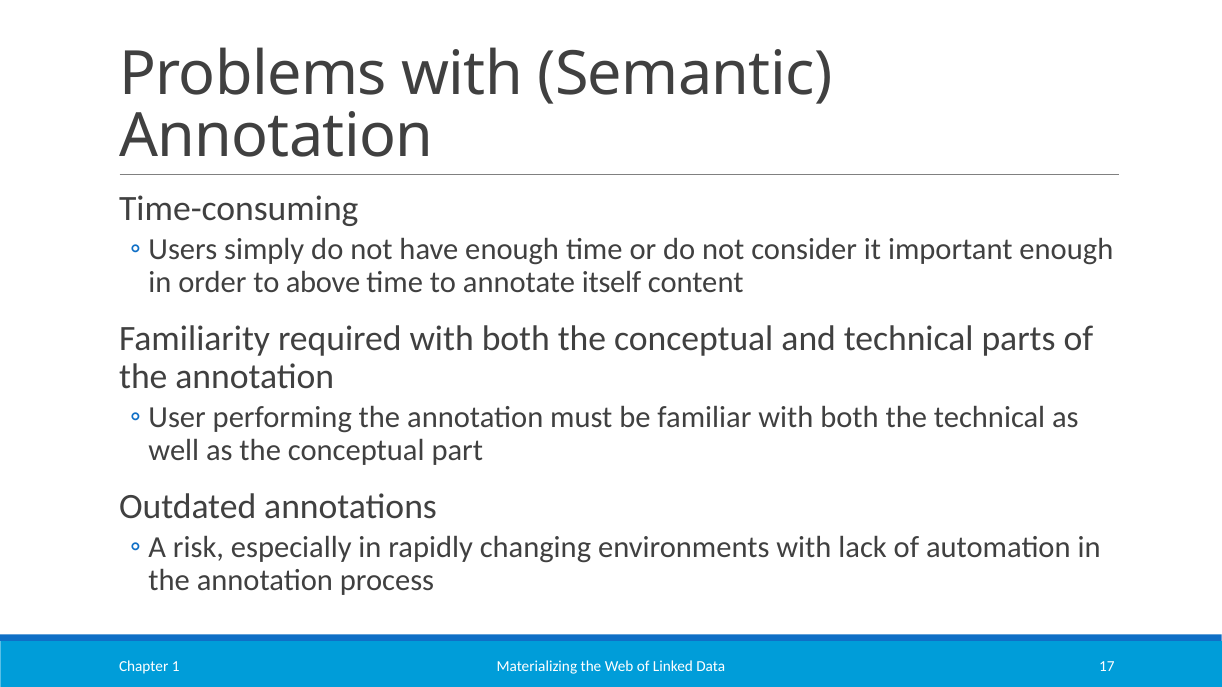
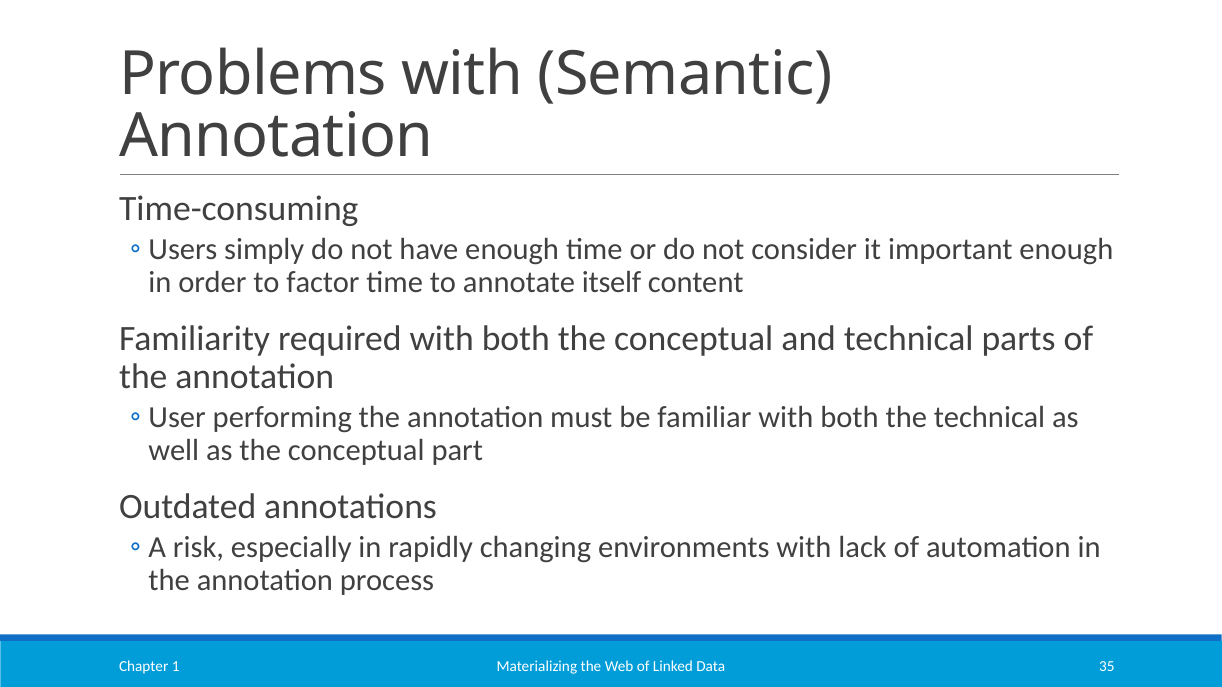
above: above -> factor
17: 17 -> 35
